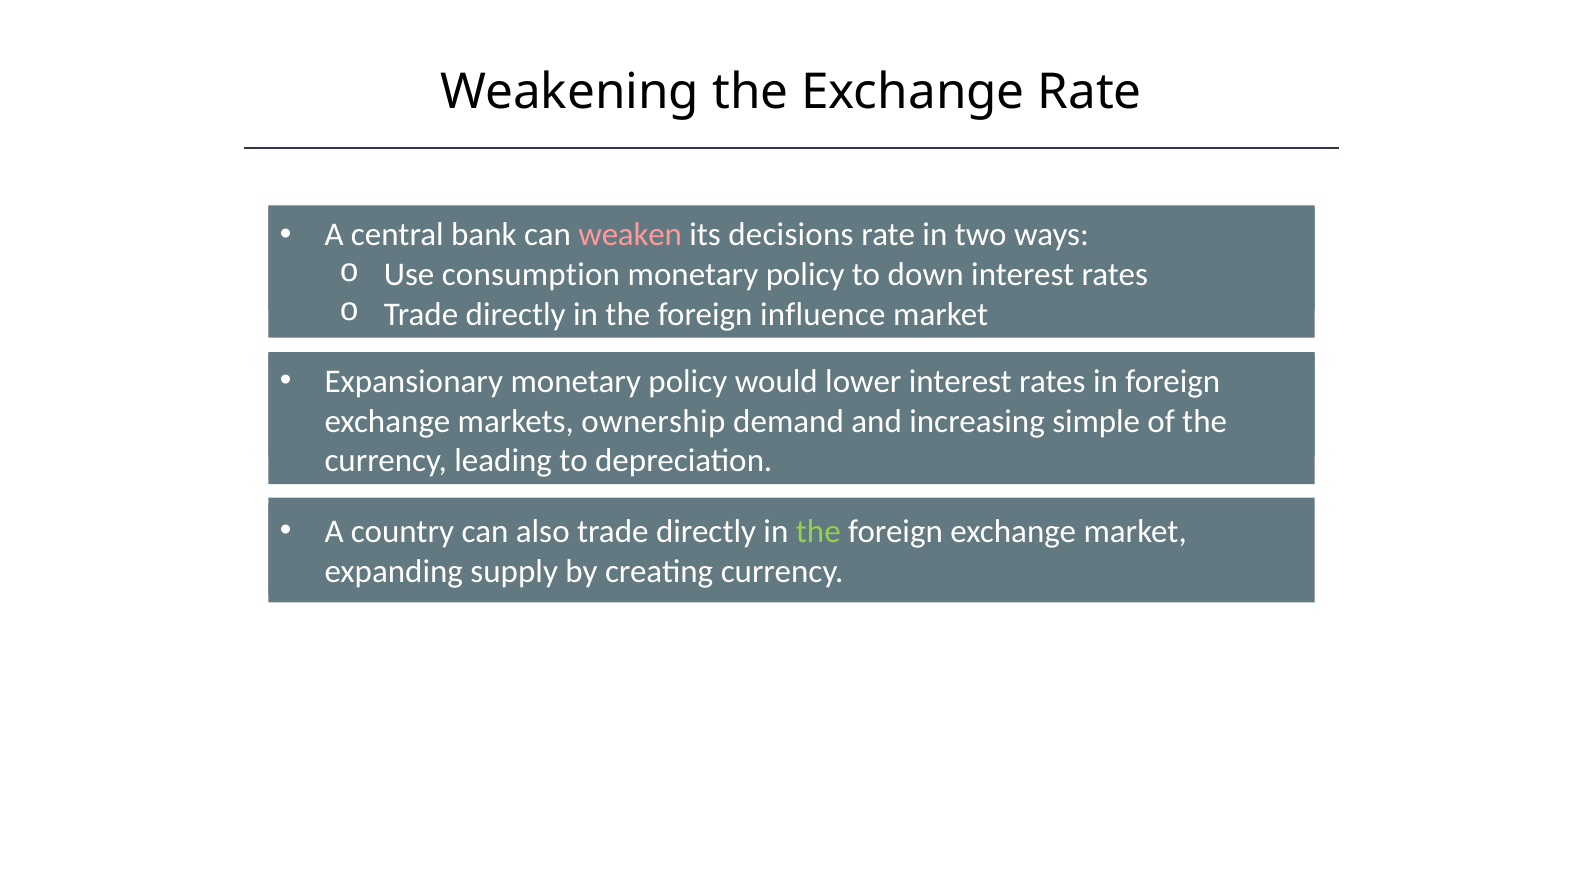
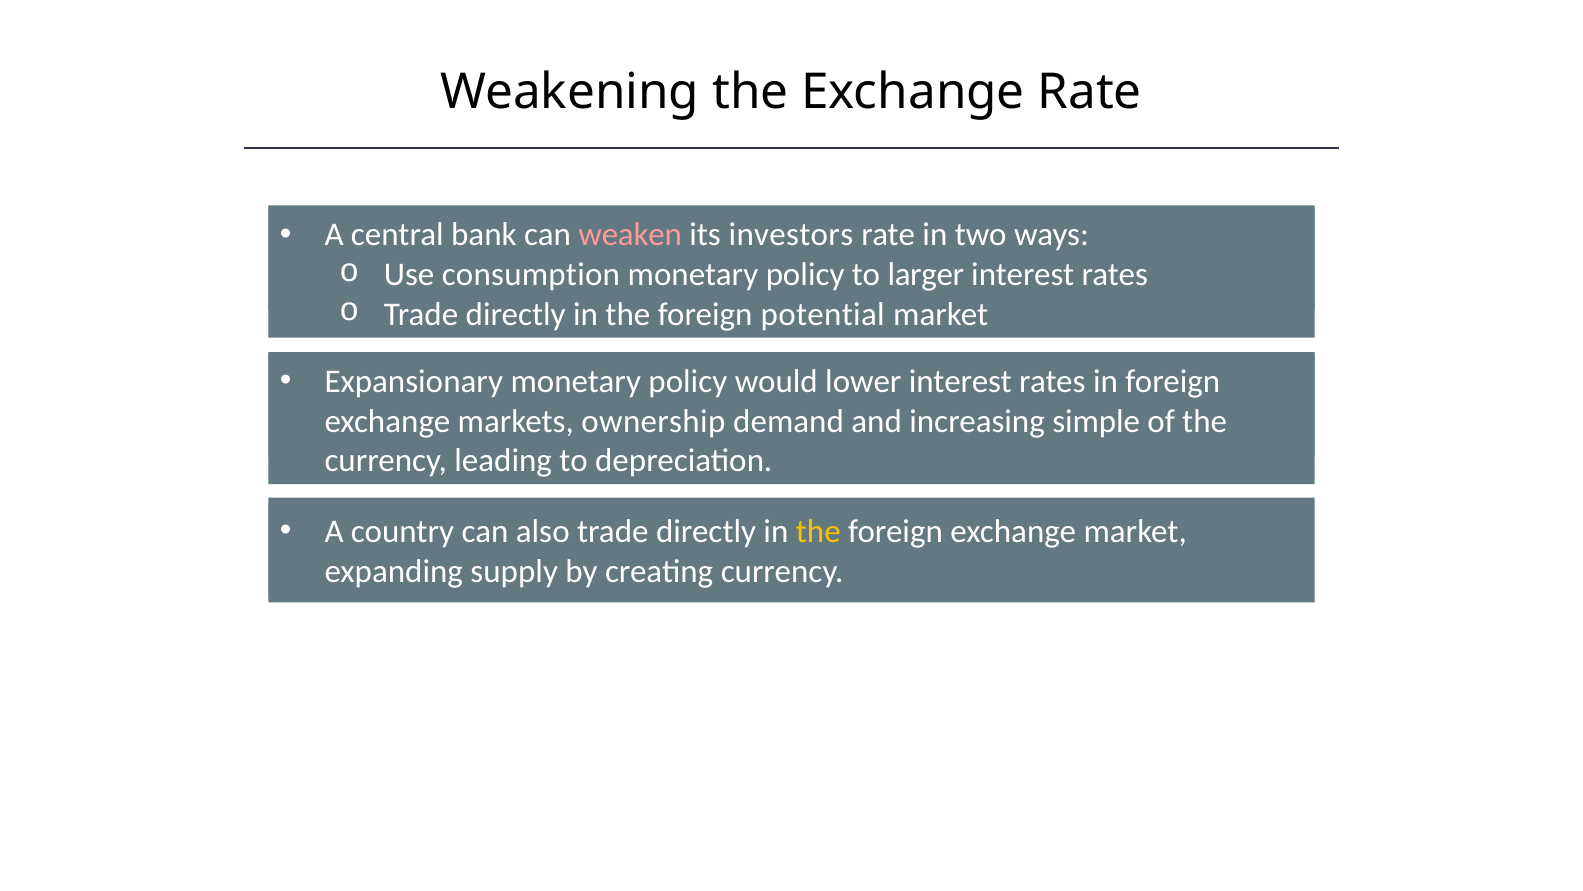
decisions: decisions -> investors
down: down -> larger
influence: influence -> potential
the at (818, 531) colour: light green -> yellow
